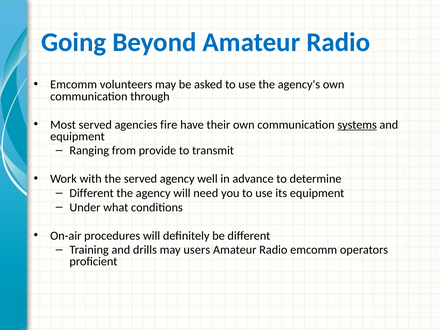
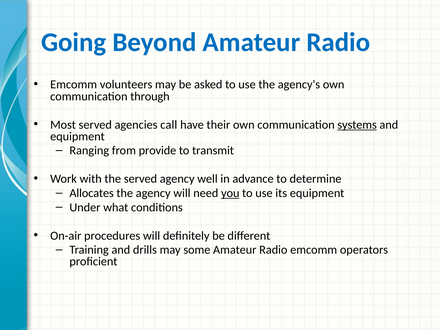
fire: fire -> call
Different at (92, 193): Different -> Allocates
you underline: none -> present
users: users -> some
